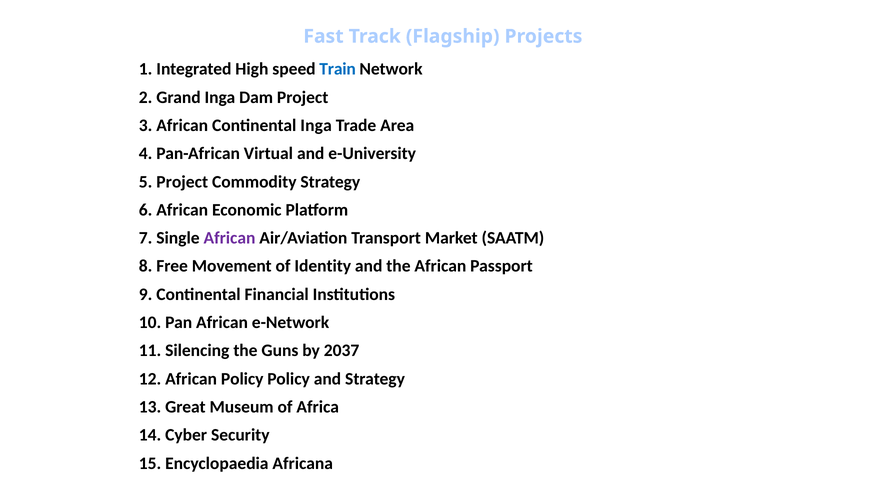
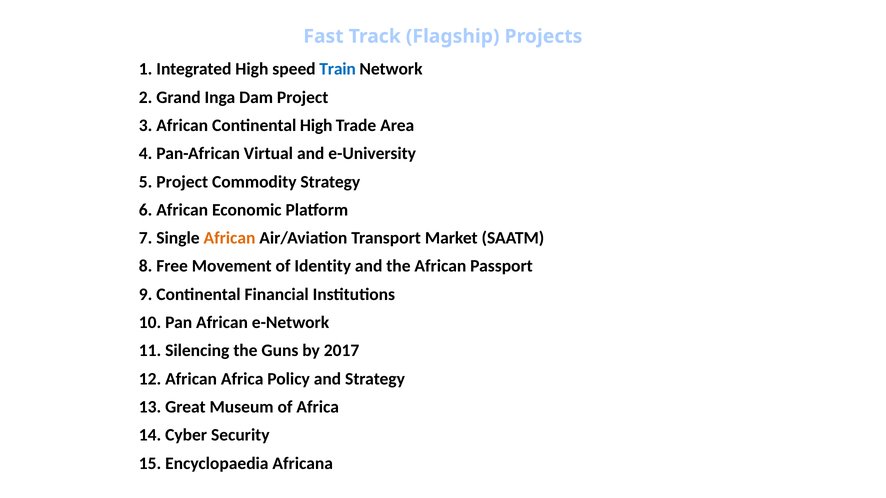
Continental Inga: Inga -> High
African at (229, 238) colour: purple -> orange
2037: 2037 -> 2017
African Policy: Policy -> Africa
